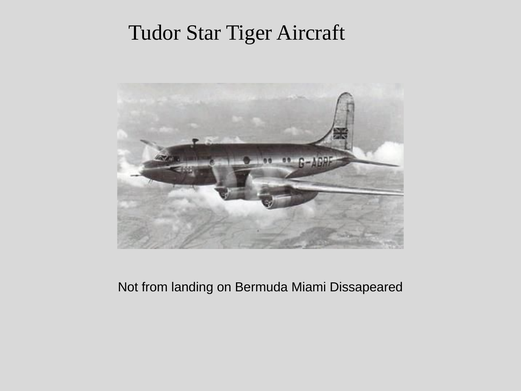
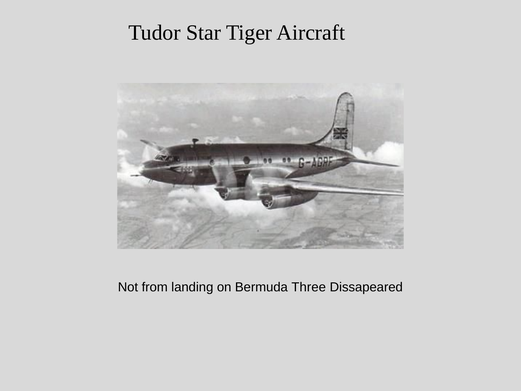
Miami: Miami -> Three
